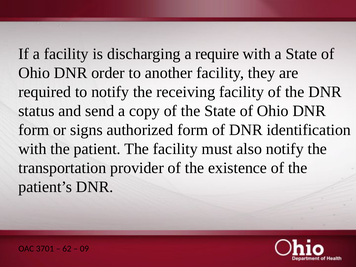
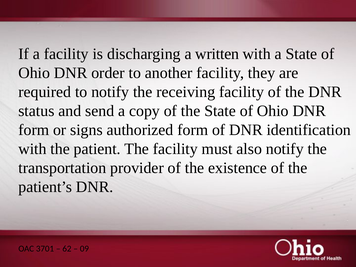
require: require -> written
